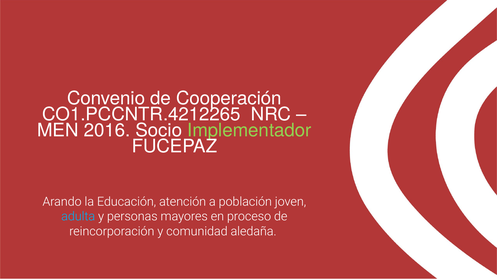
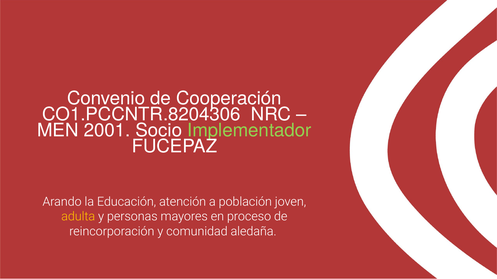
CO1.PCCNTR.4212265: CO1.PCCNTR.4212265 -> CO1.PCCNTR.8204306
2016: 2016 -> 2001
adulta colour: light blue -> yellow
